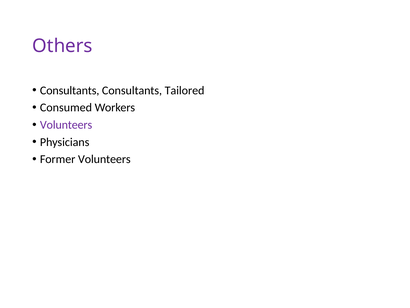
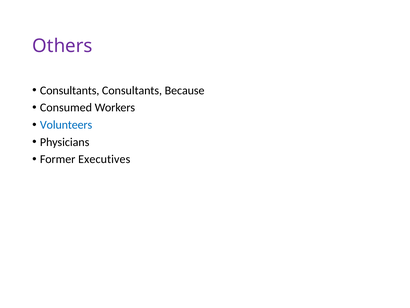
Tailored: Tailored -> Because
Volunteers at (66, 125) colour: purple -> blue
Former Volunteers: Volunteers -> Executives
